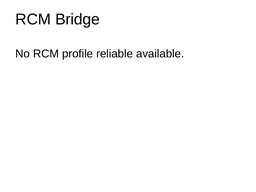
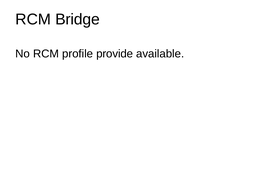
reliable: reliable -> provide
